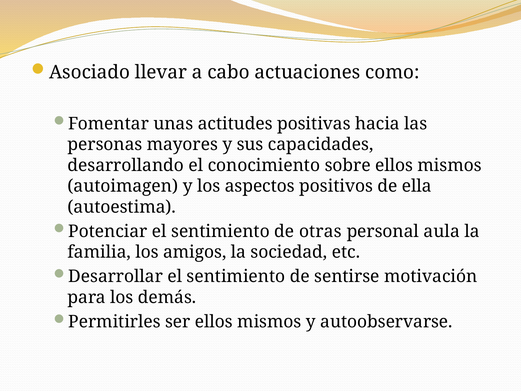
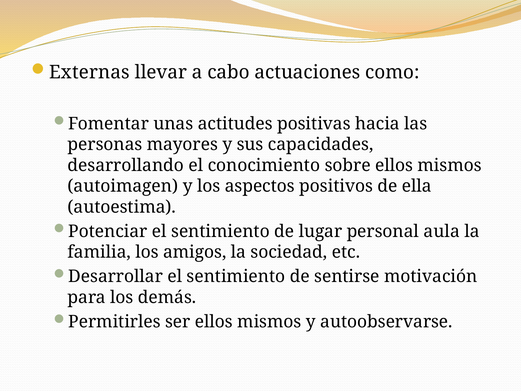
Asociado: Asociado -> Externas
otras: otras -> lugar
